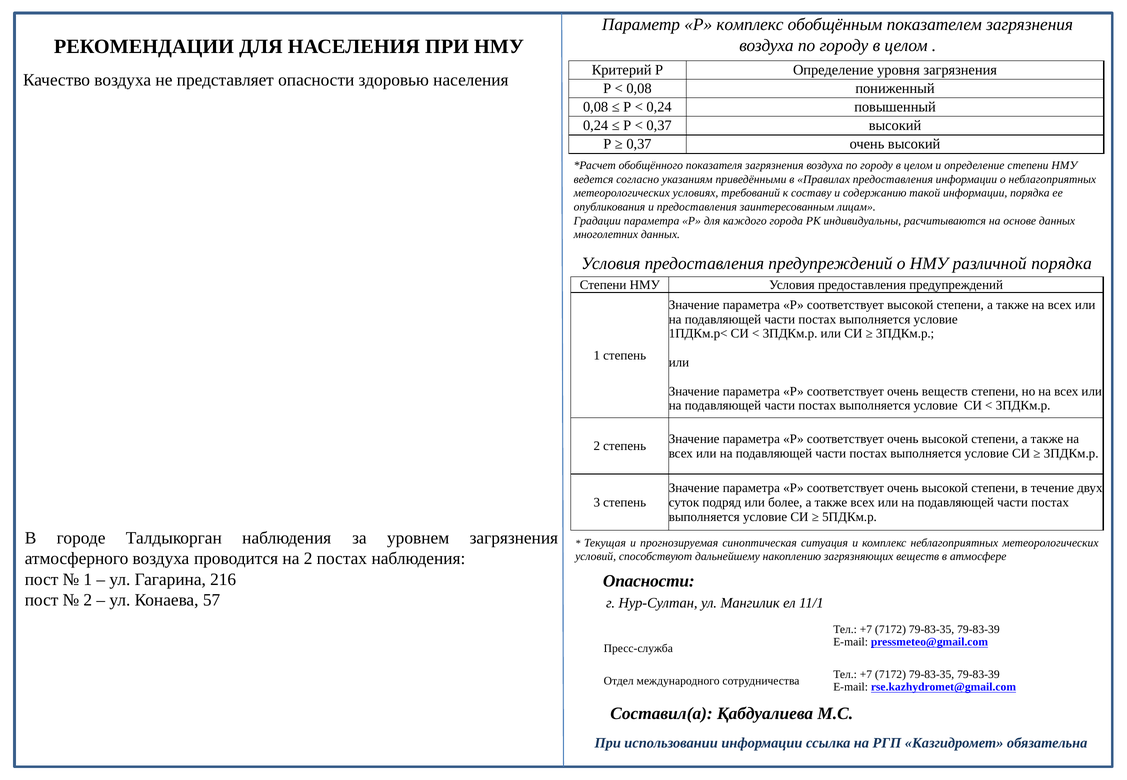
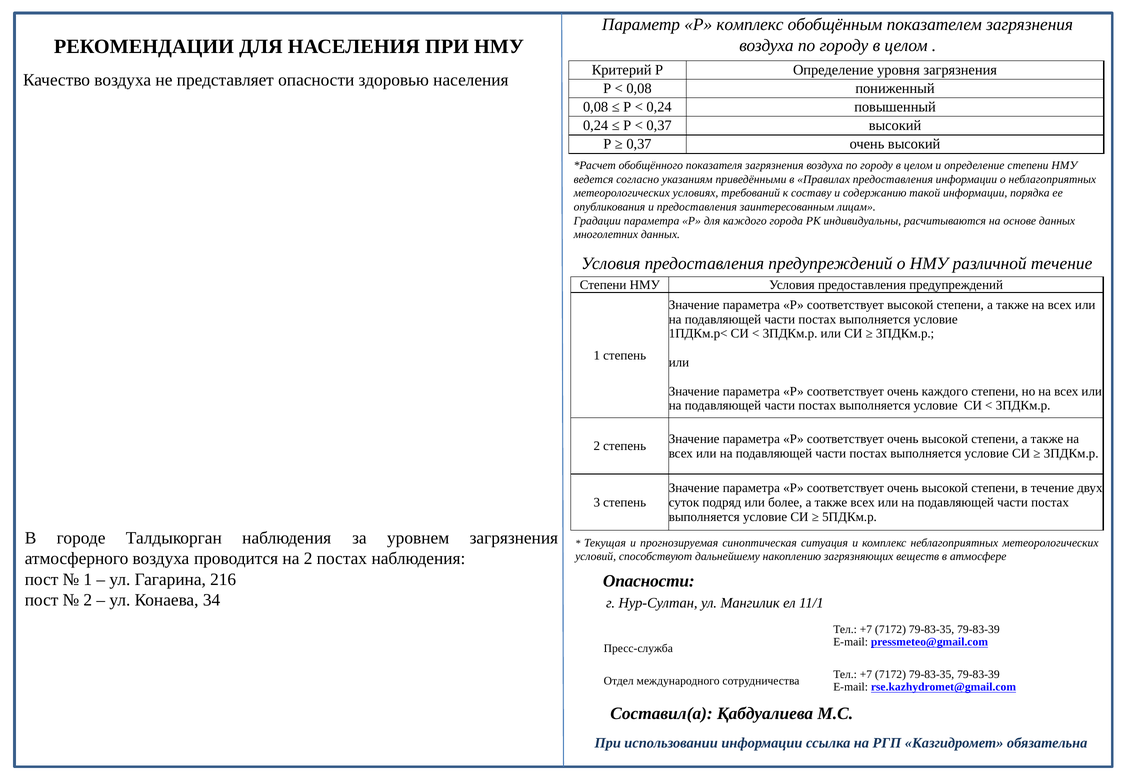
различной порядка: порядка -> течение
очень веществ: веществ -> каждого
57: 57 -> 34
